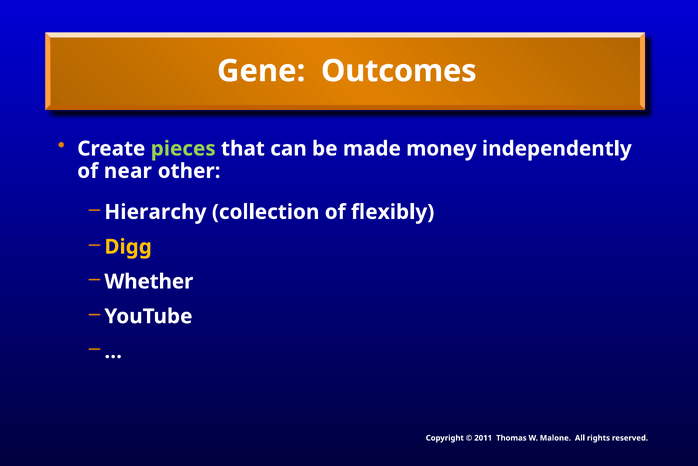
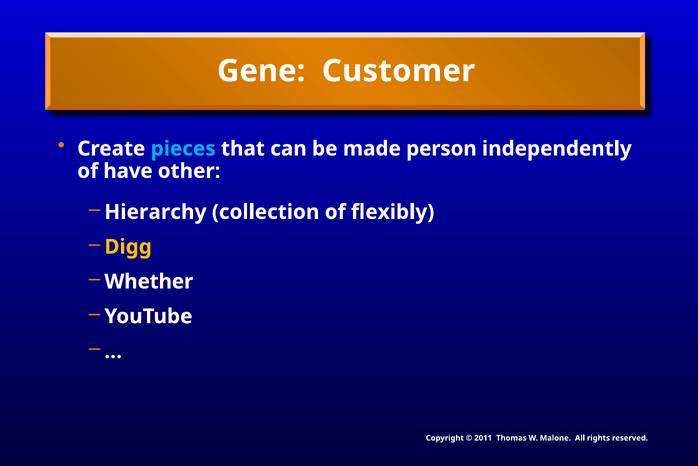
Outcomes: Outcomes -> Customer
pieces colour: light green -> light blue
money: money -> person
near: near -> have
